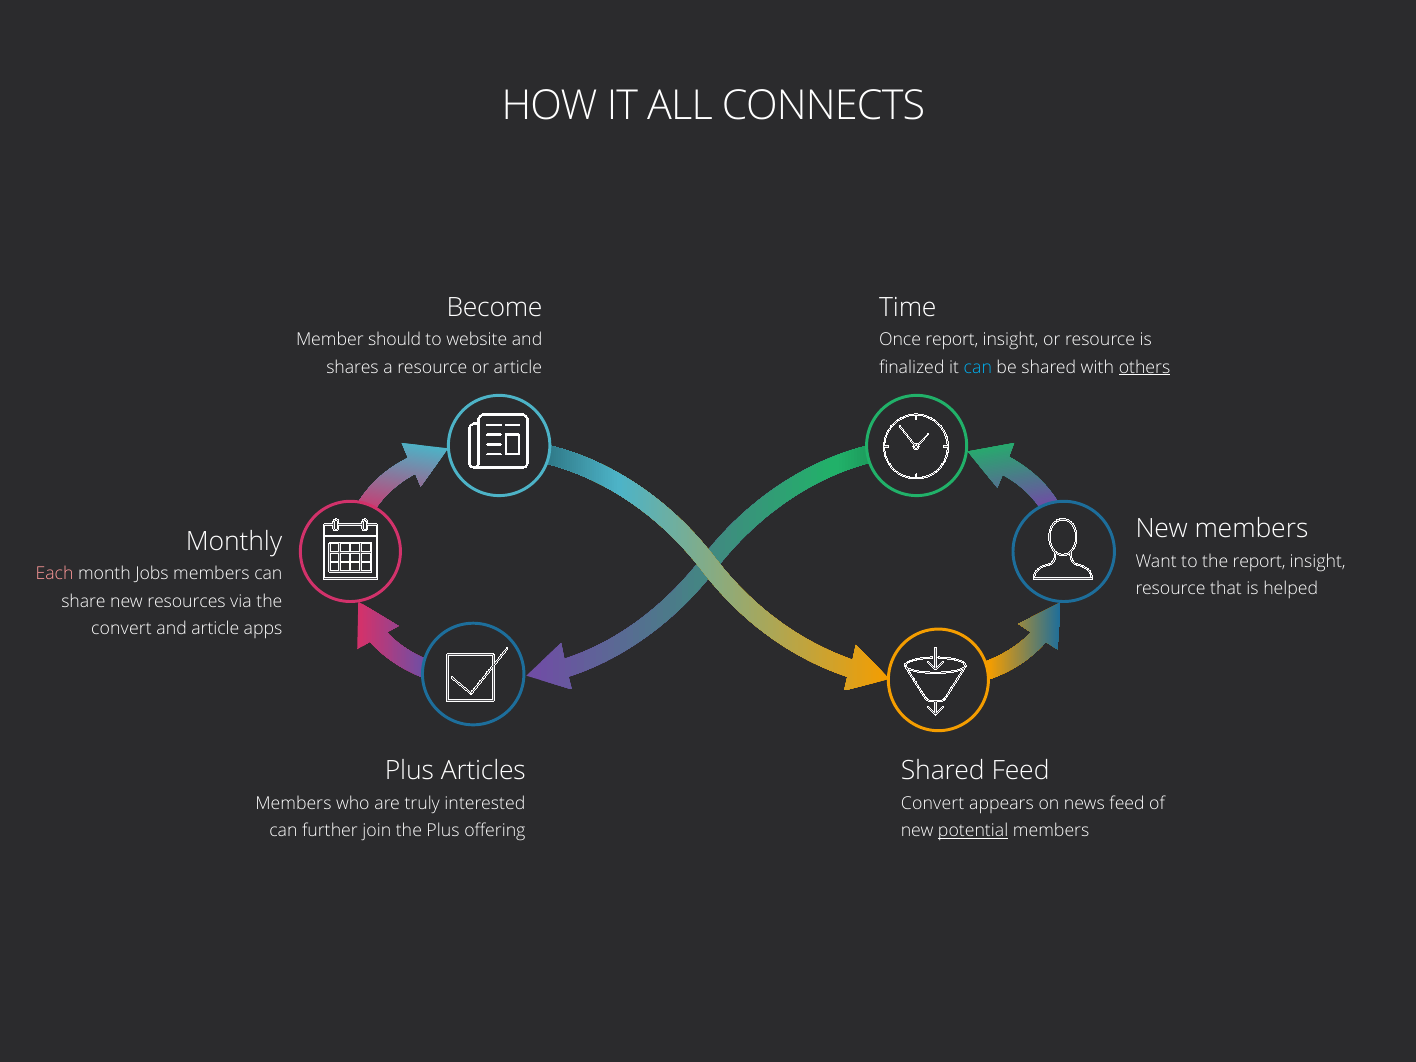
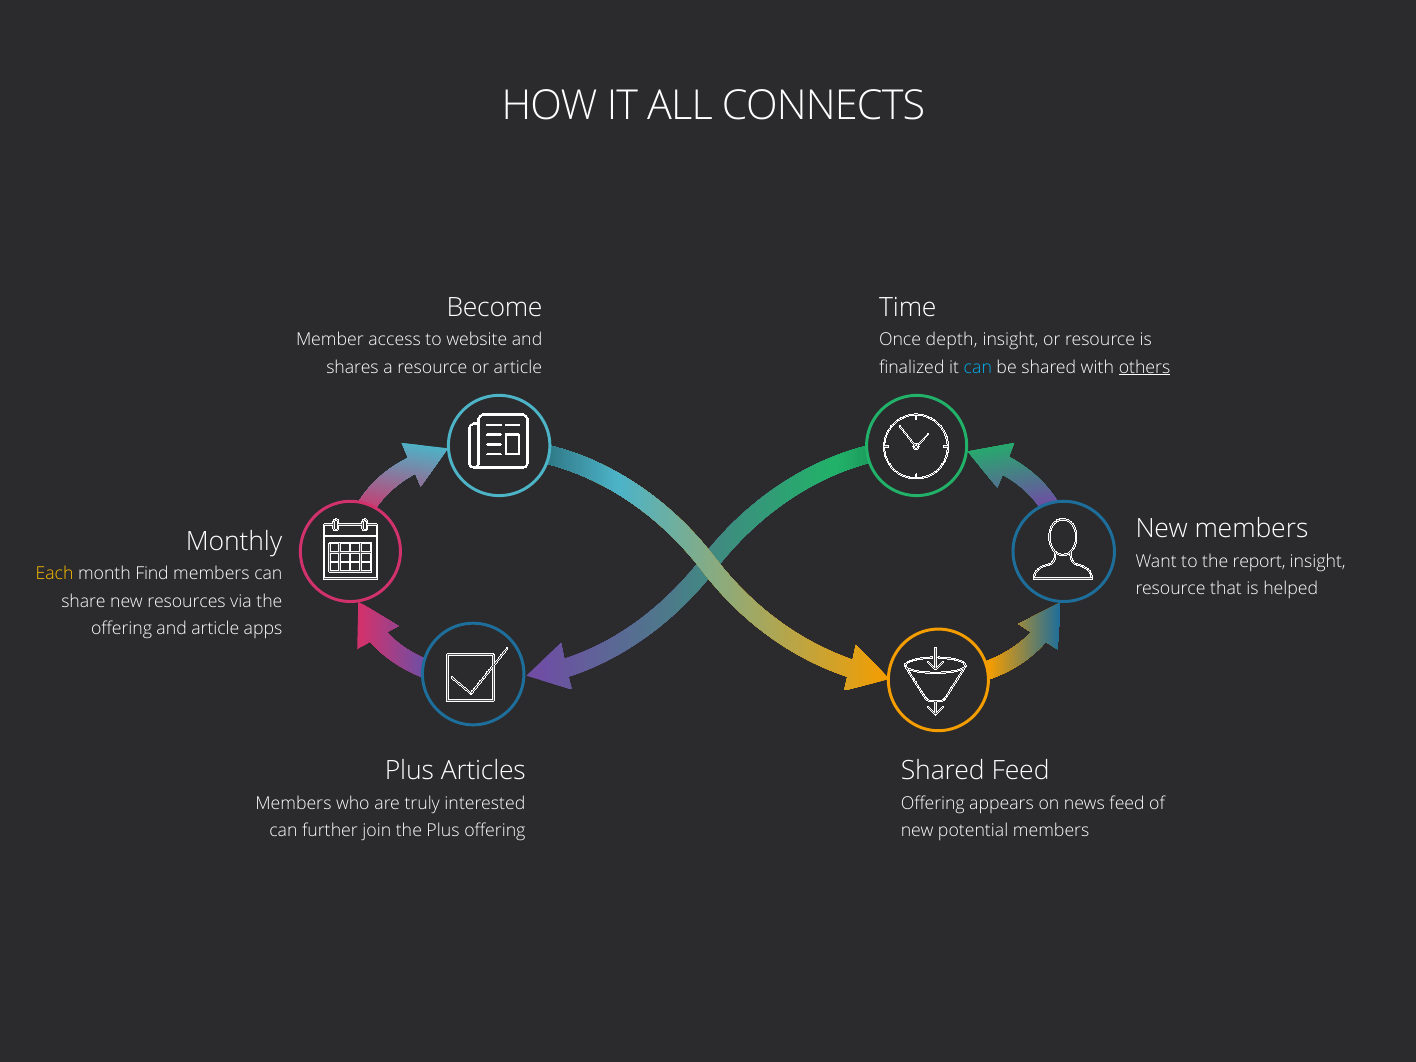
should: should -> access
Once report: report -> depth
Each colour: pink -> yellow
Jobs: Jobs -> Find
convert at (121, 629): convert -> offering
Convert at (933, 803): Convert -> Offering
potential underline: present -> none
